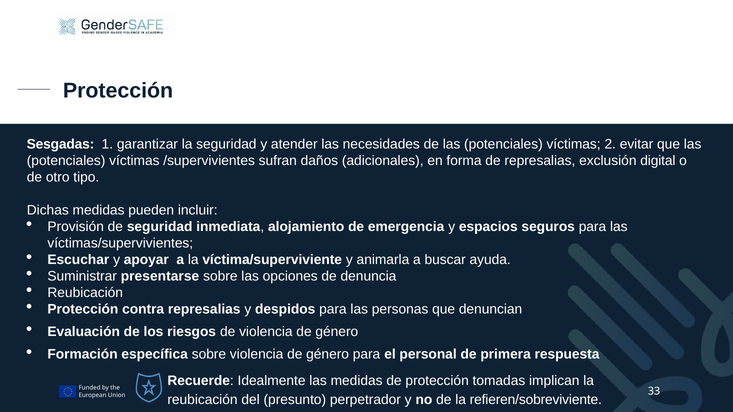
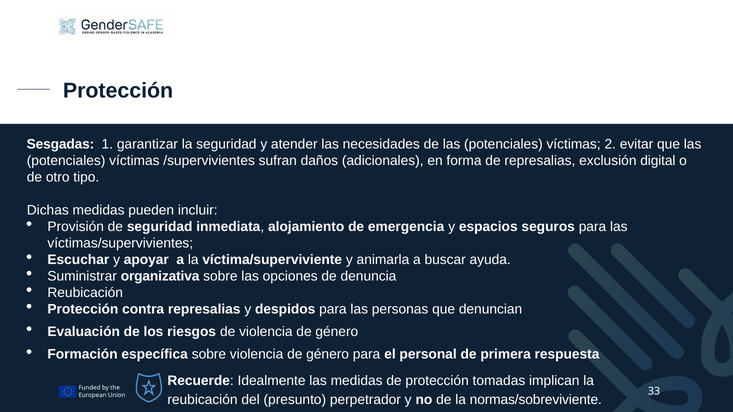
presentarse: presentarse -> organizativa
refieren/sobreviviente: refieren/sobreviviente -> normas/sobreviviente
